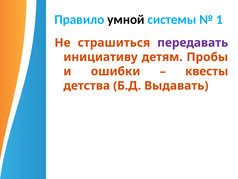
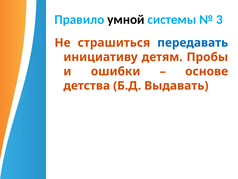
1: 1 -> 3
передавать colour: purple -> blue
квесты: квесты -> основе
